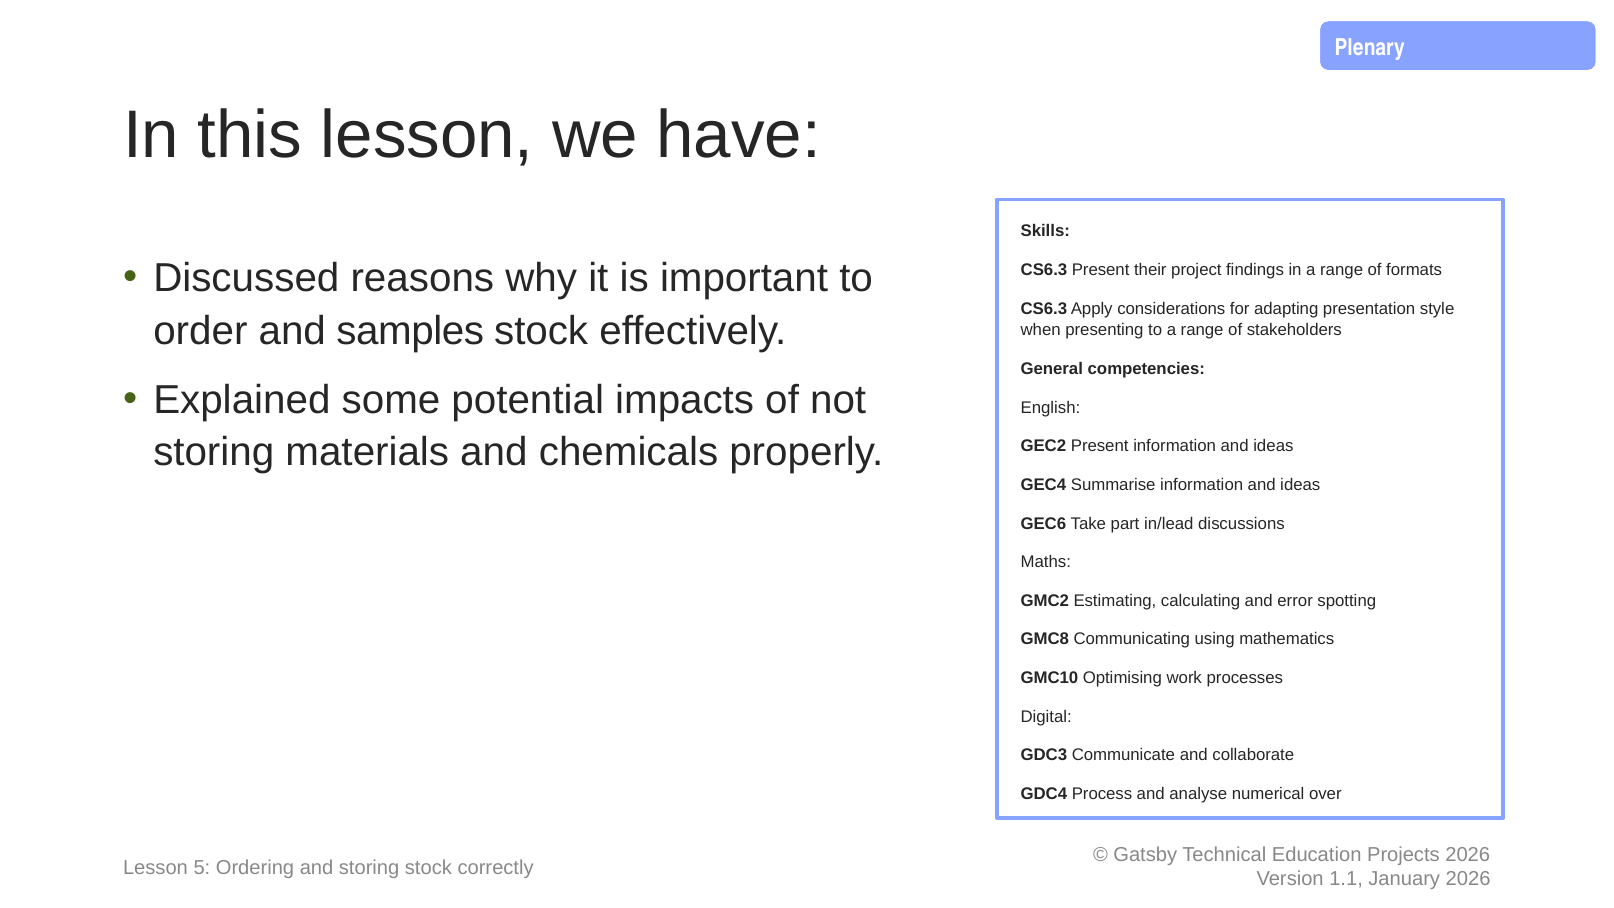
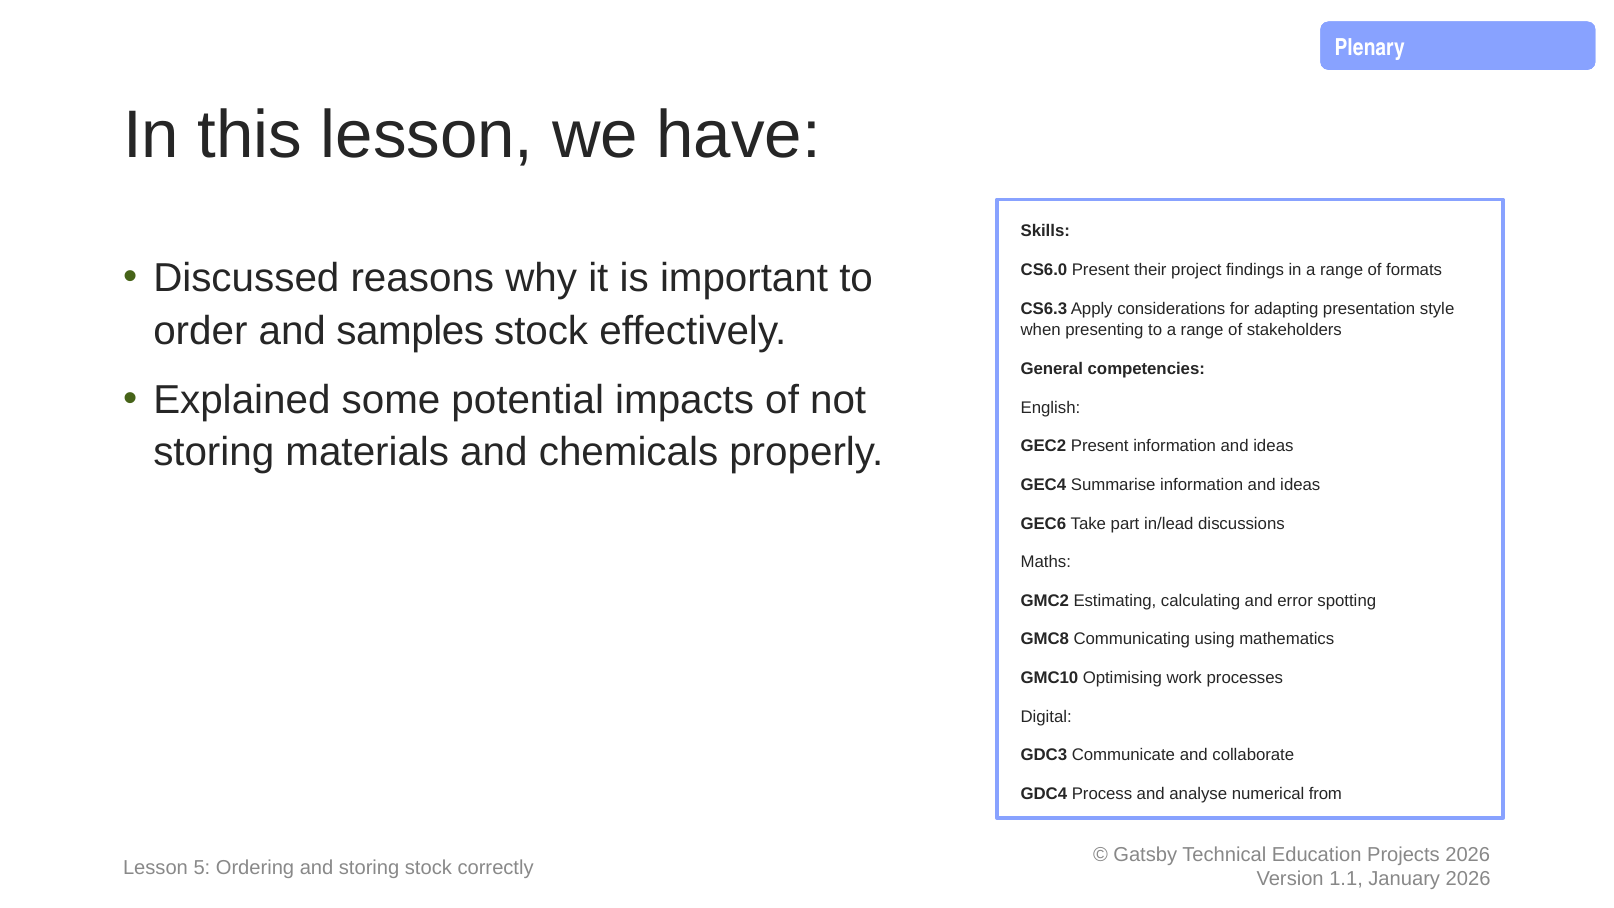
CS6.3 at (1044, 270): CS6.3 -> CS6.0
over: over -> from
